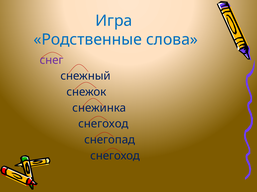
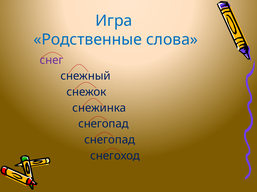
снегоход at (103, 124): снегоход -> снегопад
